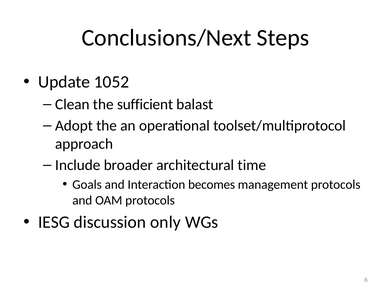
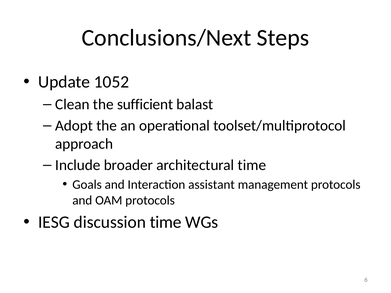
becomes: becomes -> assistant
discussion only: only -> time
